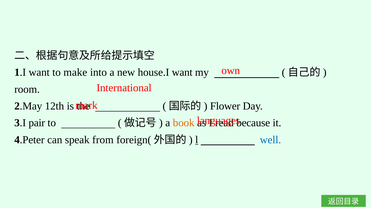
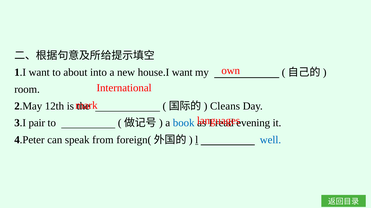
make: make -> about
Flower: Flower -> Cleans
book colour: orange -> blue
because: because -> evening
